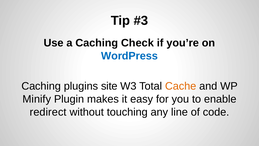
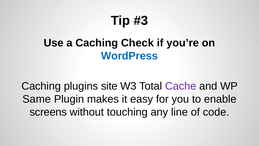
Cache colour: orange -> purple
Minify: Minify -> Same
redirect: redirect -> screens
